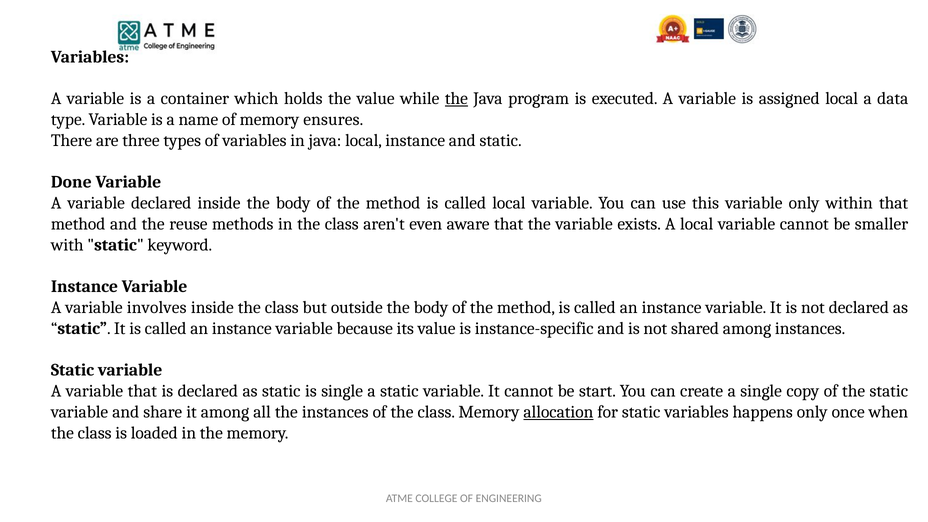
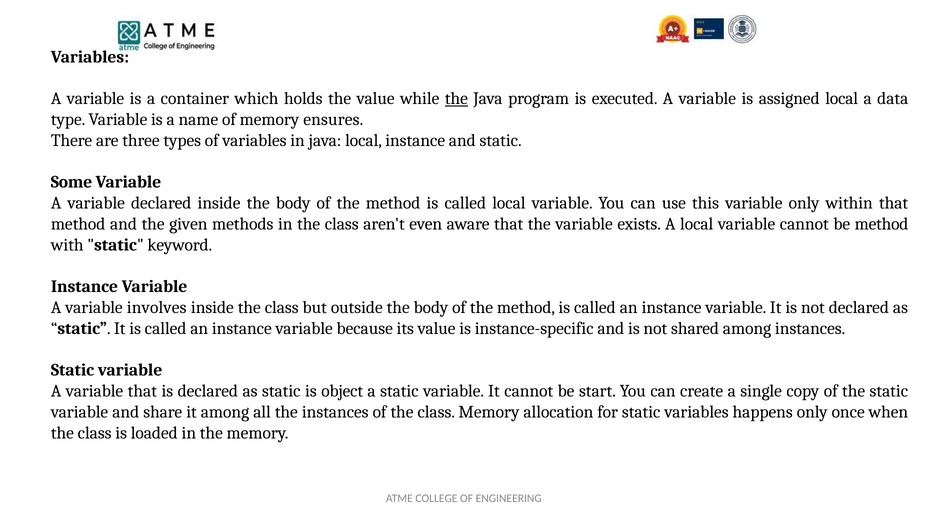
Done: Done -> Some
reuse: reuse -> given
be smaller: smaller -> method
is single: single -> object
allocation underline: present -> none
